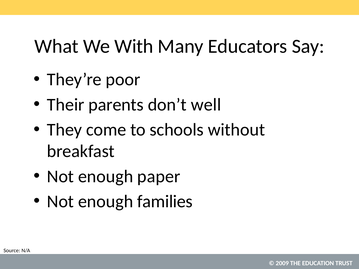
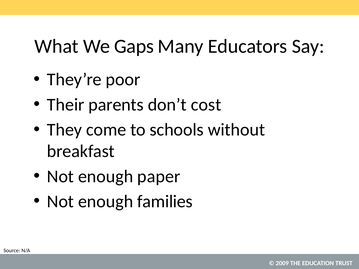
With: With -> Gaps
well: well -> cost
